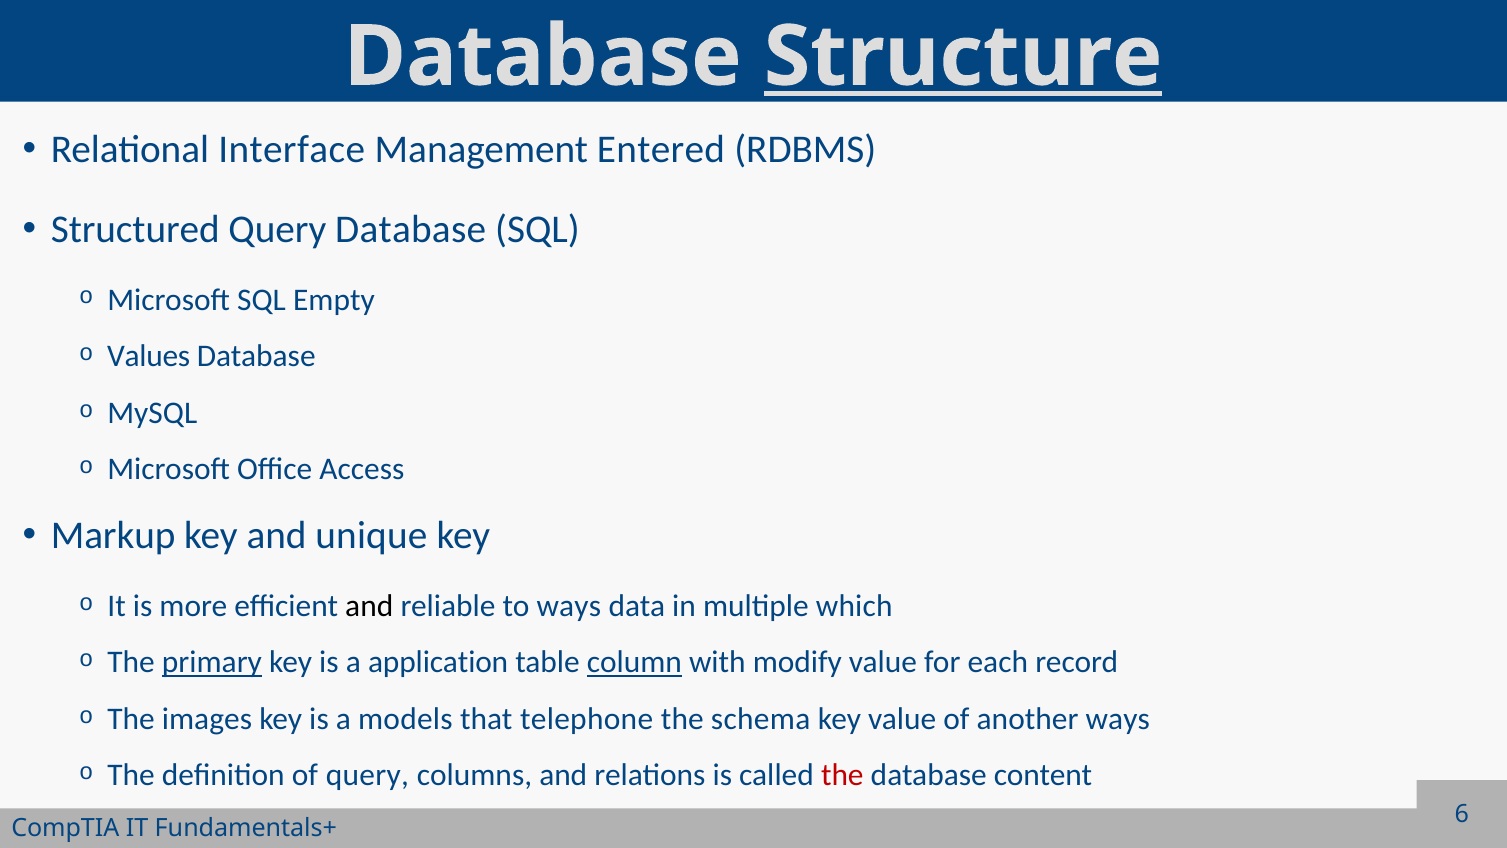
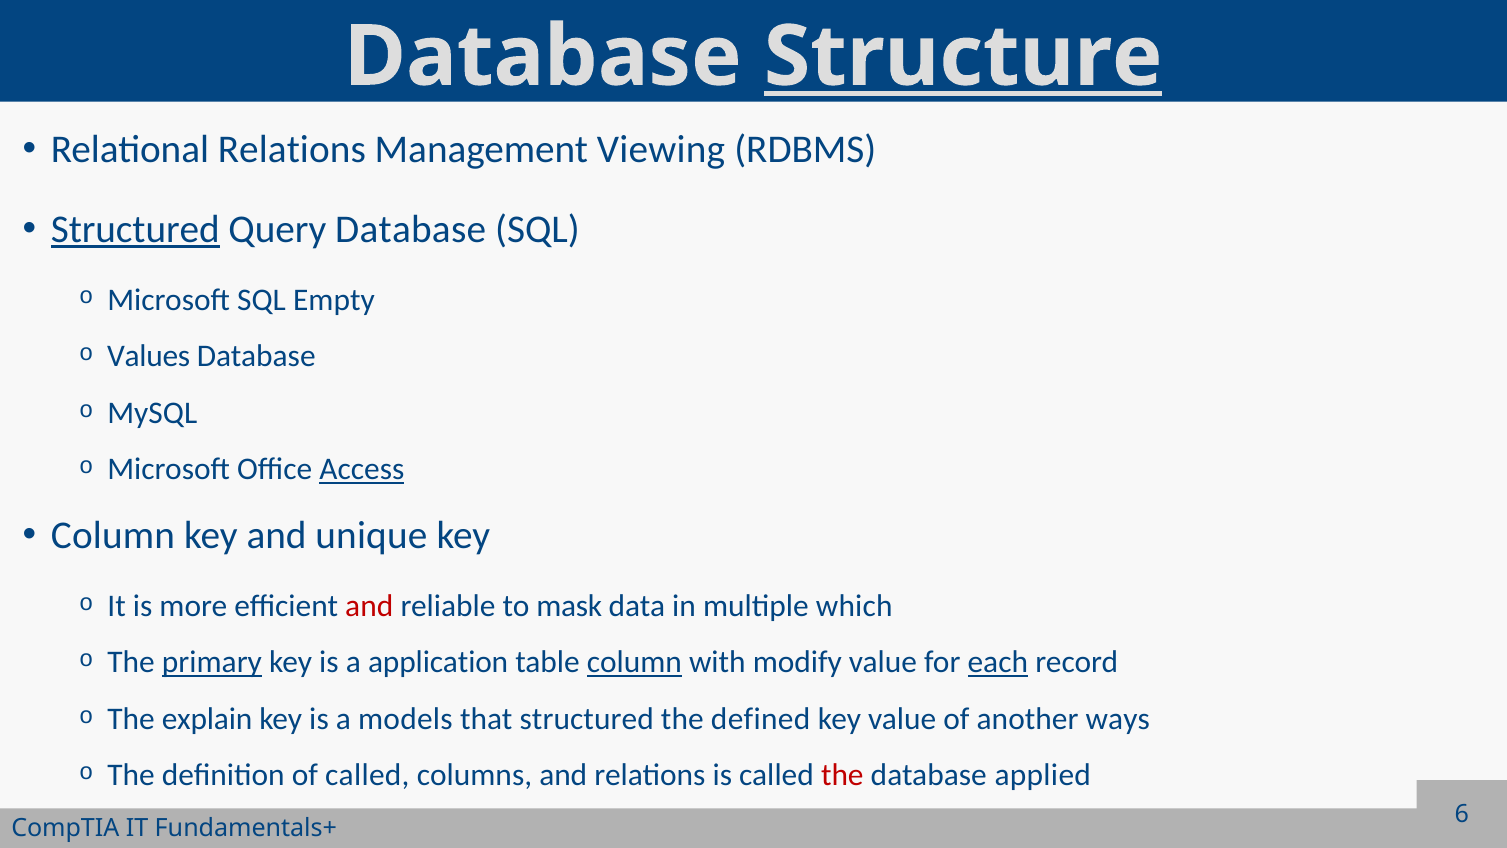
Relational Interface: Interface -> Relations
Entered: Entered -> Viewing
Structured at (135, 230) underline: none -> present
Access underline: none -> present
Markup at (113, 536): Markup -> Column
and at (369, 606) colour: black -> red
to ways: ways -> mask
each underline: none -> present
images: images -> explain
that telephone: telephone -> structured
schema: schema -> defined
of query: query -> called
content: content -> applied
